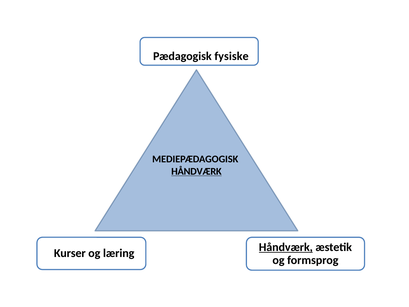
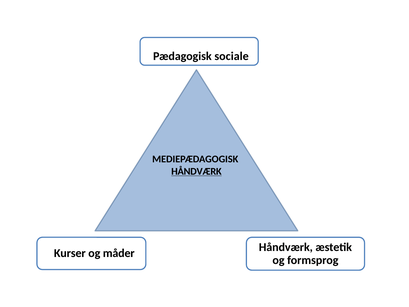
fysiske: fysiske -> sociale
Håndværk at (286, 247) underline: present -> none
læring: læring -> måder
